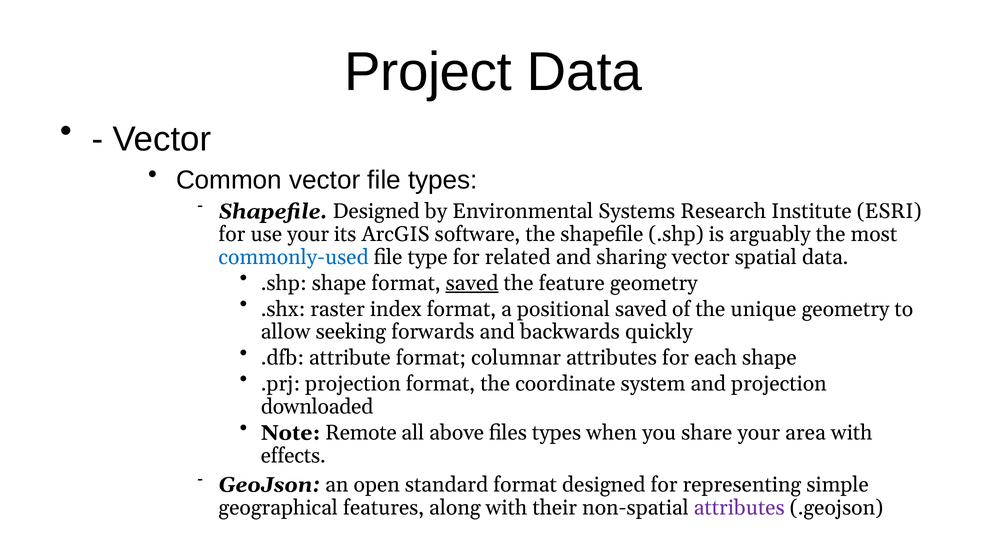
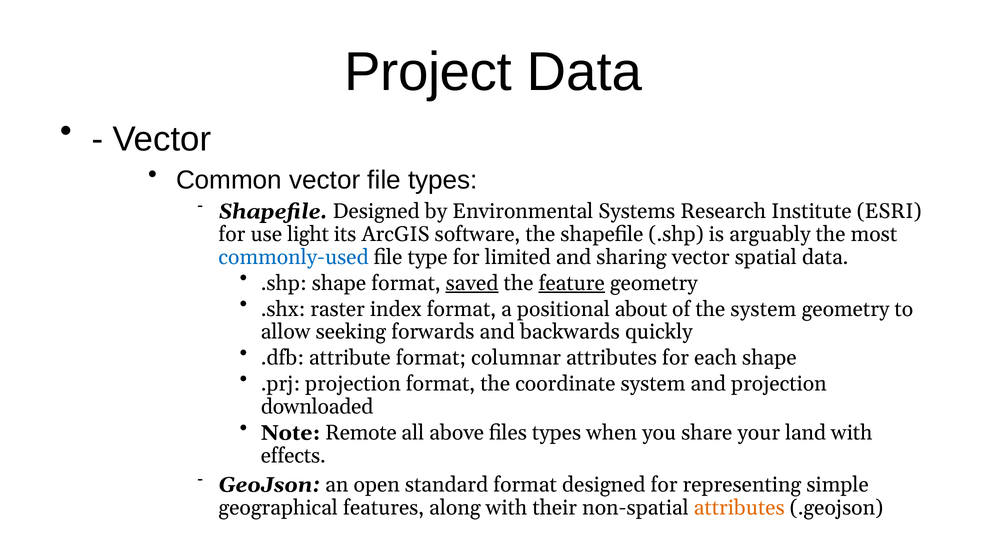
use your: your -> light
related: related -> limited
feature underline: none -> present
positional saved: saved -> about
the unique: unique -> system
area: area -> land
attributes at (739, 508) colour: purple -> orange
